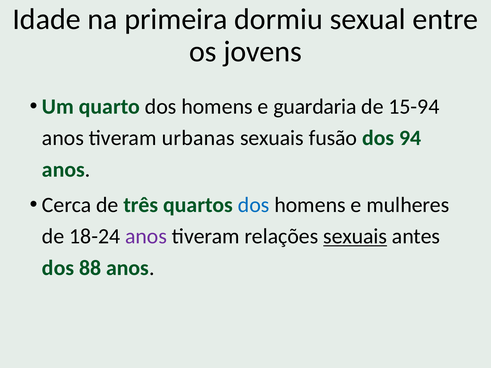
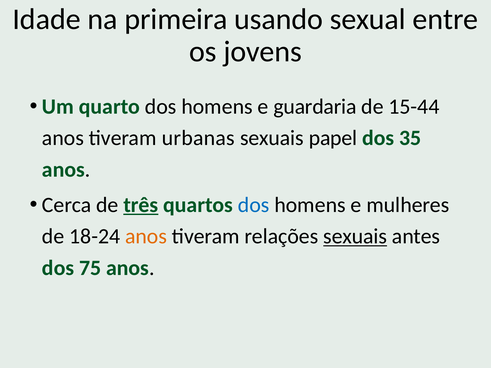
dormiu: dormiu -> usando
15-94: 15-94 -> 15-44
fusão: fusão -> papel
94: 94 -> 35
três underline: none -> present
anos at (146, 237) colour: purple -> orange
88: 88 -> 75
